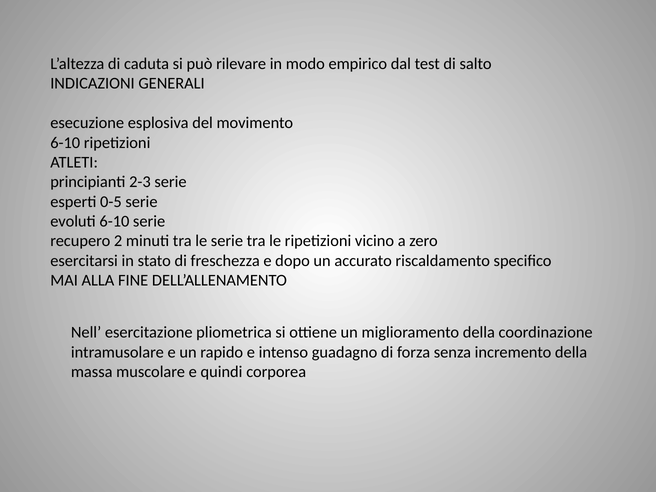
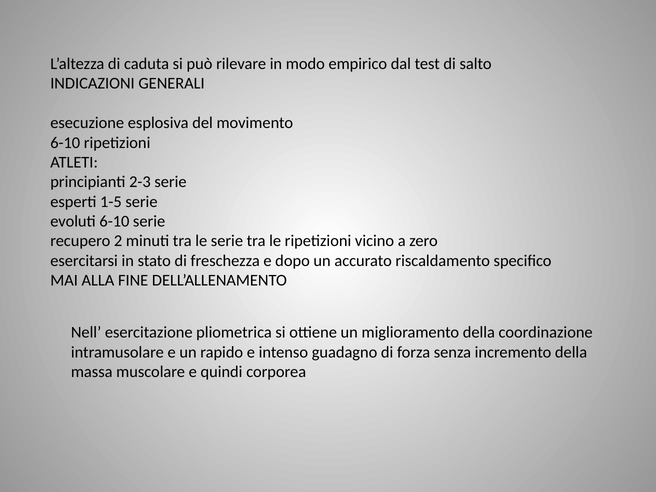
0-5: 0-5 -> 1-5
